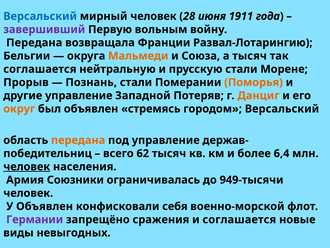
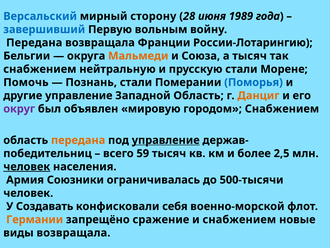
мирный человек: человек -> сторону
1911: 1911 -> 1989
завершивший colour: purple -> blue
Развал-Лотарингию: Развал-Лотарингию -> России-Лотарингию
соглашается at (40, 69): соглашается -> снабжением
Прорыв: Прорыв -> Помочь
Поморья colour: orange -> blue
Западной Потеряв: Потеряв -> Область
округ colour: orange -> purple
стремясь: стремясь -> мировую
городом Версальский: Версальский -> Снабжением
управление at (166, 140) underline: none -> present
62: 62 -> 59
6,4: 6,4 -> 2,5
949-тысячи: 949-тысячи -> 500-тысячи
У Объявлен: Объявлен -> Создавать
Германии colour: purple -> orange
сражения: сражения -> сражение
и соглашается: соглашается -> снабжением
виды невыгодных: невыгодных -> возвращала
